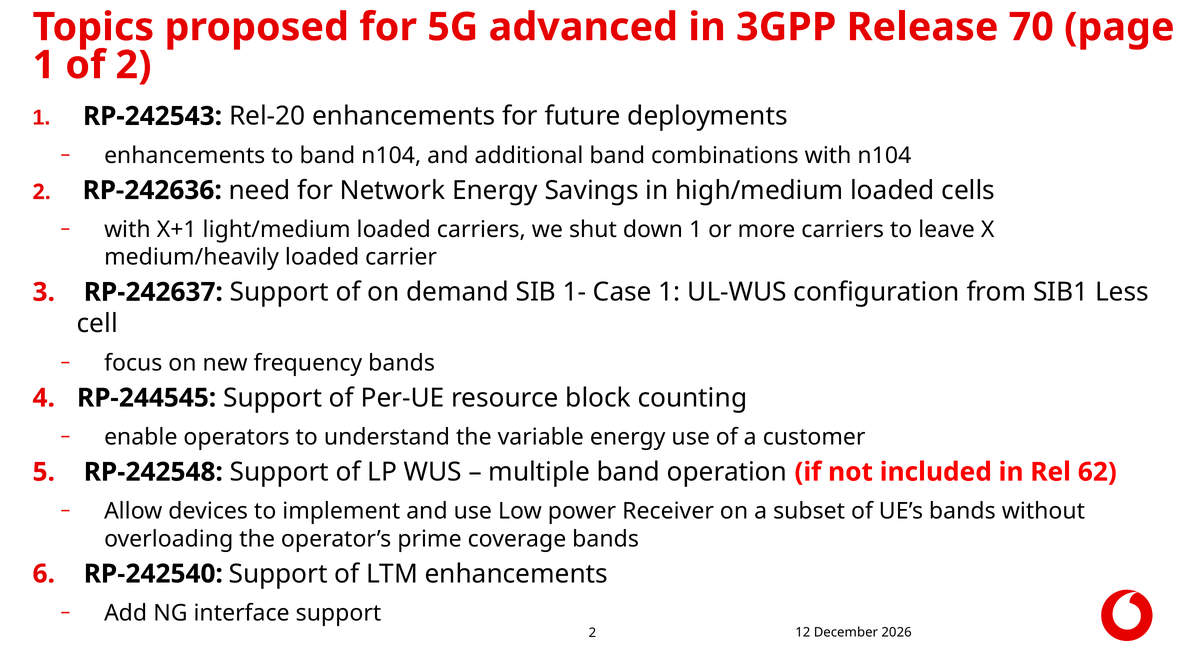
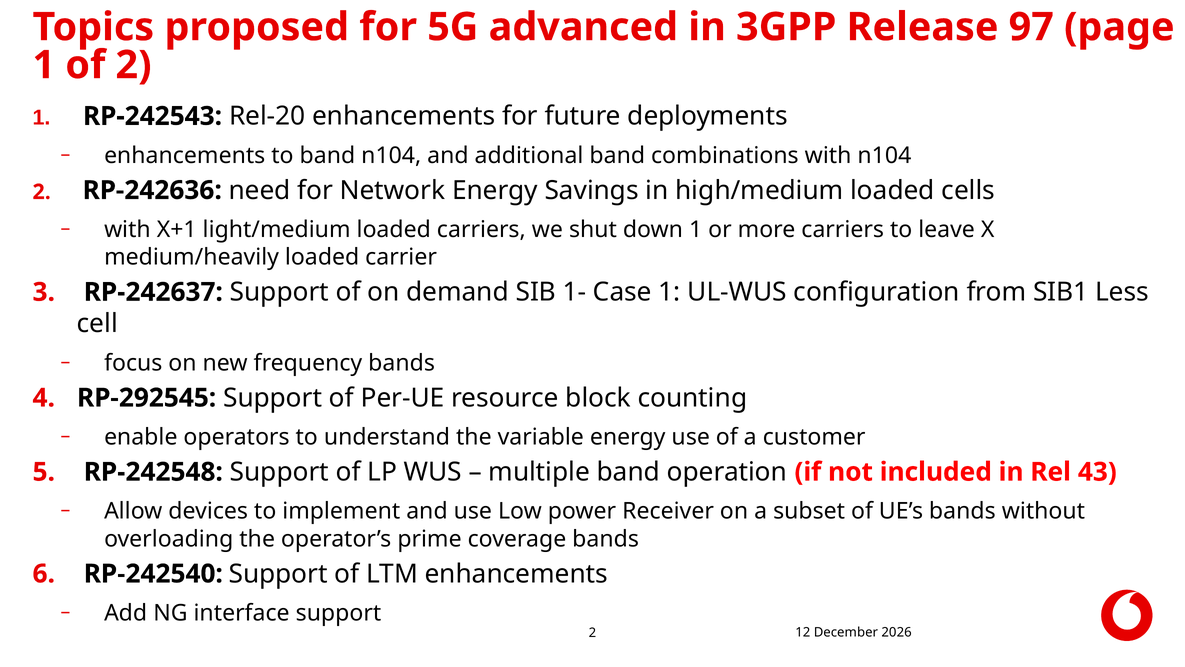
70: 70 -> 97
RP-244545: RP-244545 -> RP-292545
62: 62 -> 43
